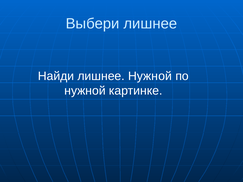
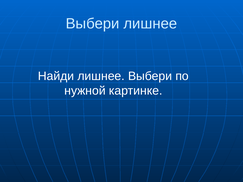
лишнее Нужной: Нужной -> Выбери
